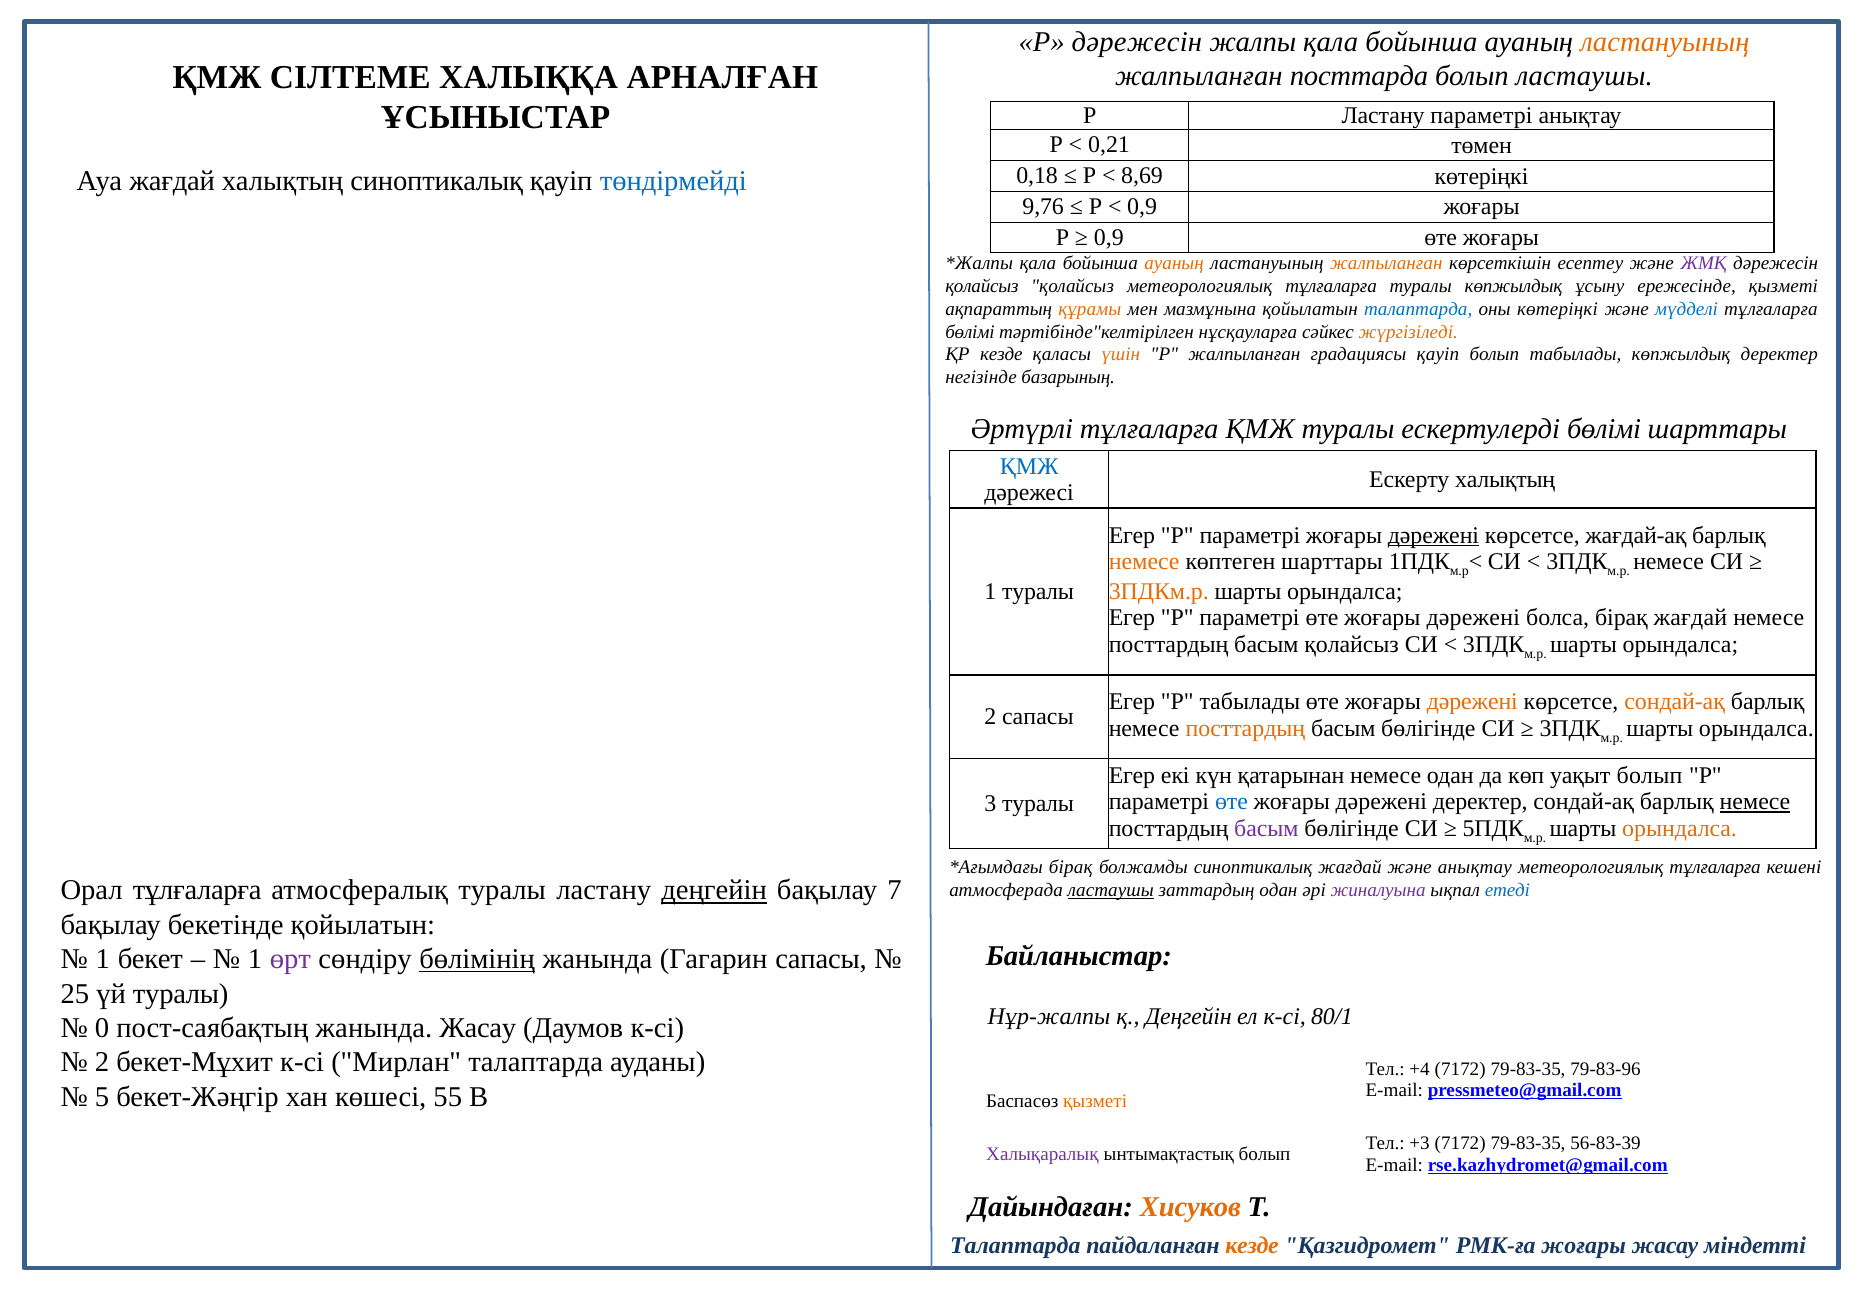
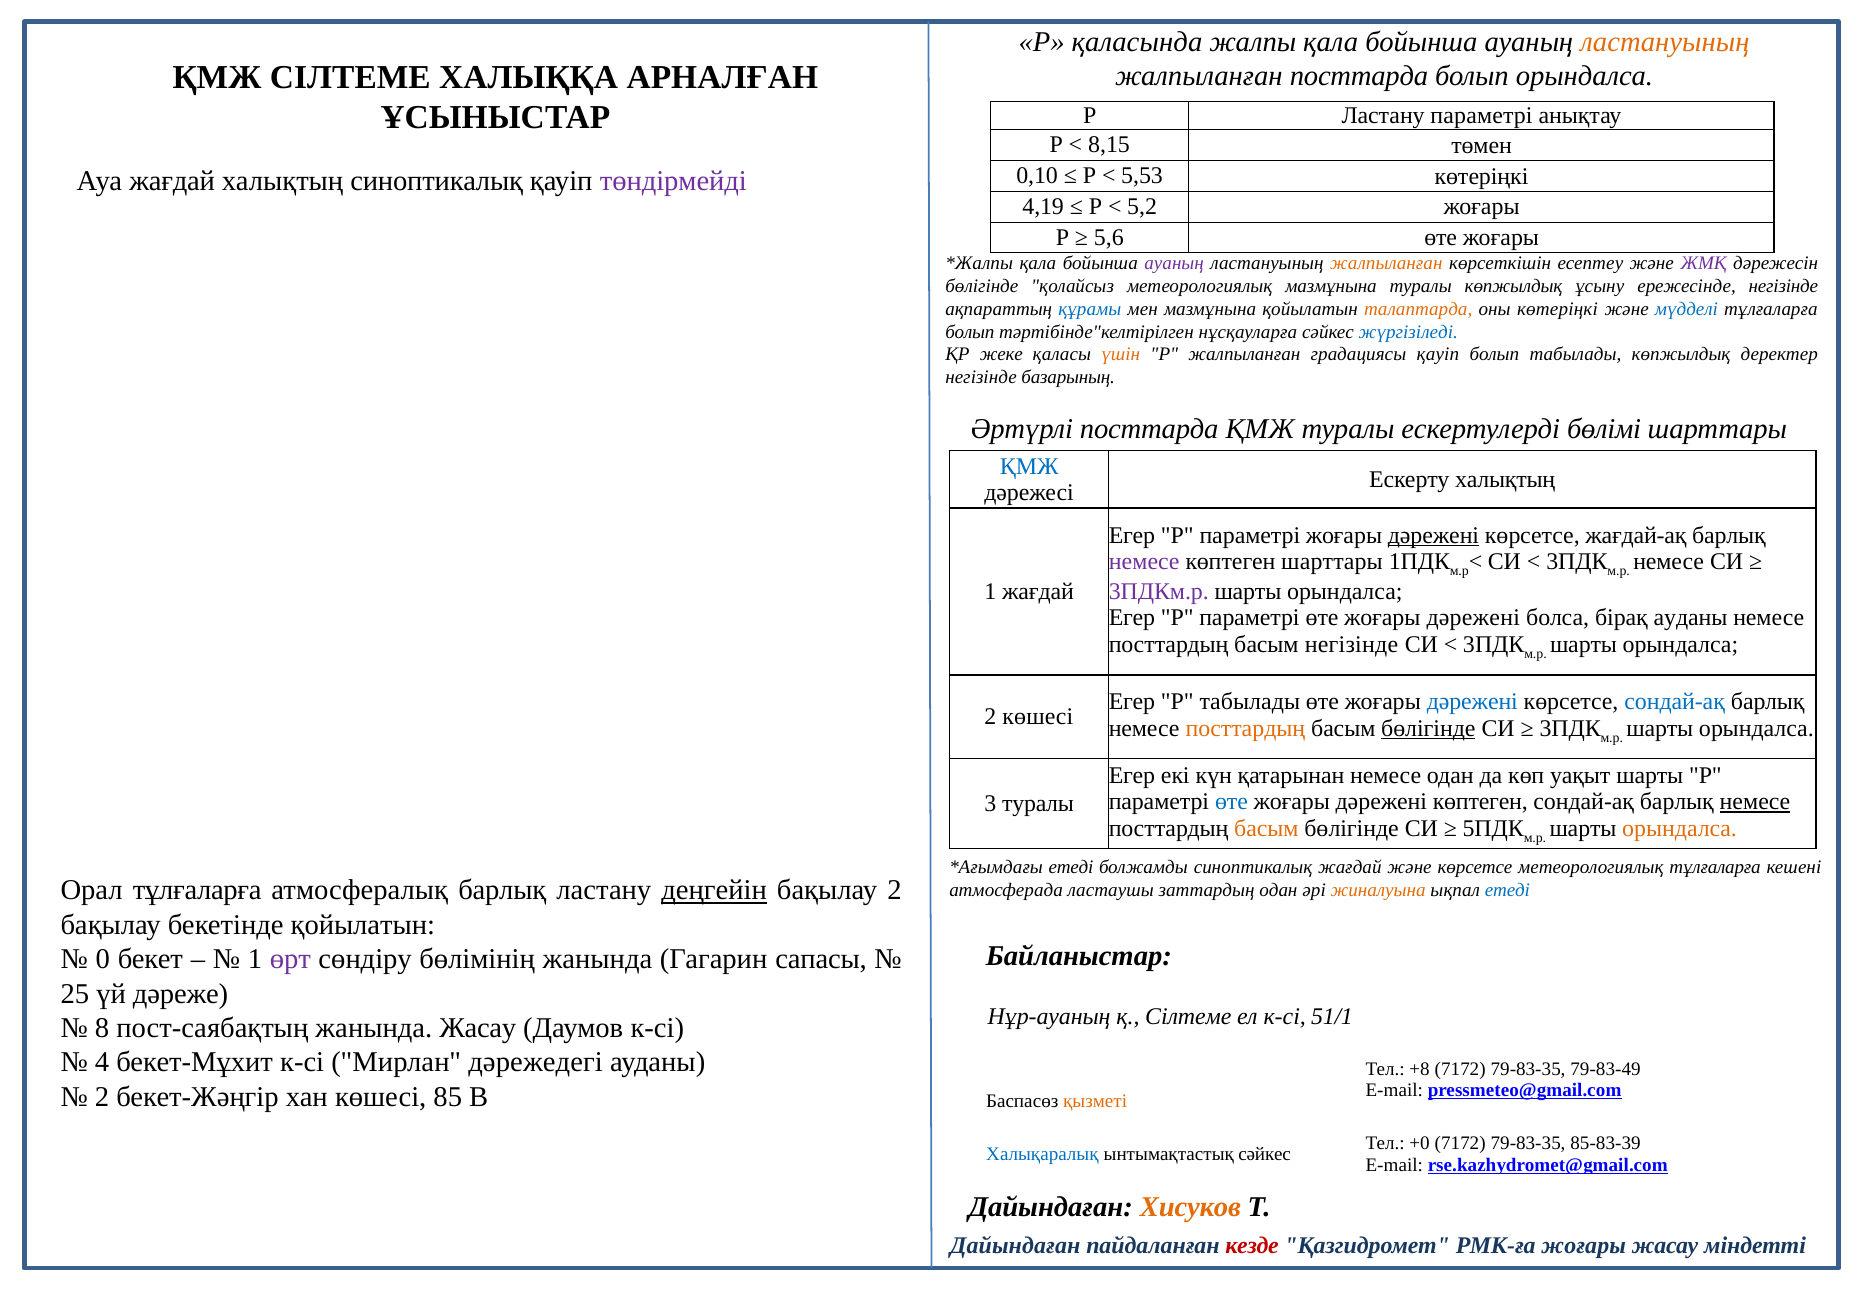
Р дәрежесін: дәрежесін -> қаласында
болып ластаушы: ластаушы -> орындалса
0,21: 0,21 -> 8,15
0,18: 0,18 -> 0,10
8,69: 8,69 -> 5,53
төндірмейді colour: blue -> purple
9,76: 9,76 -> 4,19
0,9 at (1142, 207): 0,9 -> 5,2
0,9 at (1109, 237): 0,9 -> 5,6
ауаның at (1174, 263) colour: orange -> purple
қолайсыз at (982, 286): қолайсыз -> бөлігінде
қолайсыз метеорологиялық тұлғаларға: тұлғаларға -> мазмұнына
ережесінде қызметі: қызметі -> негізінде
құрамы colour: orange -> blue
талаптарда at (1418, 309) colour: blue -> orange
бөлімі at (970, 332): бөлімі -> болып
жүргізіледі colour: orange -> blue
ҚР кезде: кезде -> жеке
Әртүрлі тұлғаларға: тұлғаларға -> посттарда
немесе at (1144, 561) colour: orange -> purple
1 туралы: туралы -> жағдай
3ПДКм.р colour: orange -> purple
бірақ жағдай: жағдай -> ауданы
басым қолайсыз: қолайсыз -> негізінде
дәрежені at (1472, 702) colour: orange -> blue
сондай-ақ at (1675, 702) colour: orange -> blue
2 сапасы: сапасы -> көшесі
бөлігінде at (1428, 728) underline: none -> present
уақыт болып: болып -> шарты
дәрежені деректер: деректер -> көптеген
басым at (1266, 828) colour: purple -> orange
бірақ at (1071, 867): бірақ -> етеді
және анықтау: анықтау -> көрсетсе
атмосфералық туралы: туралы -> барлық
бақылау 7: 7 -> 2
ластаушы at (1111, 890) underline: present -> none
жиналуына colour: purple -> orange
1 at (103, 959): 1 -> 0
бөлімінің underline: present -> none
үй туралы: туралы -> дәреже
Нұр-жалпы: Нұр-жалпы -> Нұр-ауаның
қ Деңгейін: Деңгейін -> Сілтеме
80/1: 80/1 -> 51/1
0: 0 -> 8
2 at (102, 1062): 2 -> 4
Мирлан талаптарда: талаптарда -> дәрежедегі
+4: +4 -> +8
79-83-96: 79-83-96 -> 79-83-49
5 at (102, 1097): 5 -> 2
55: 55 -> 85
+3: +3 -> +0
56-83-39: 56-83-39 -> 85-83-39
Халықаралық colour: purple -> blue
ынтымақтастық болып: болып -> сәйкес
Талаптарда at (1015, 1246): Талаптарда -> Дайындаған
кезде at (1252, 1246) colour: orange -> red
